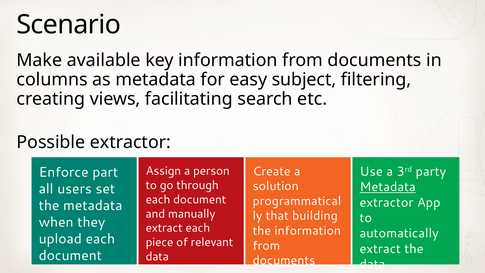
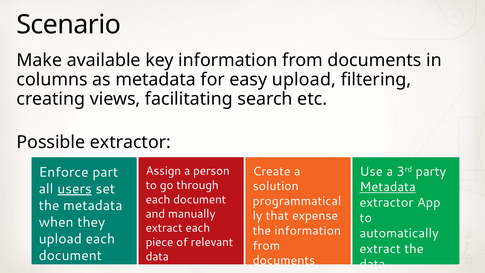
easy subject: subject -> upload
users underline: none -> present
building: building -> expense
